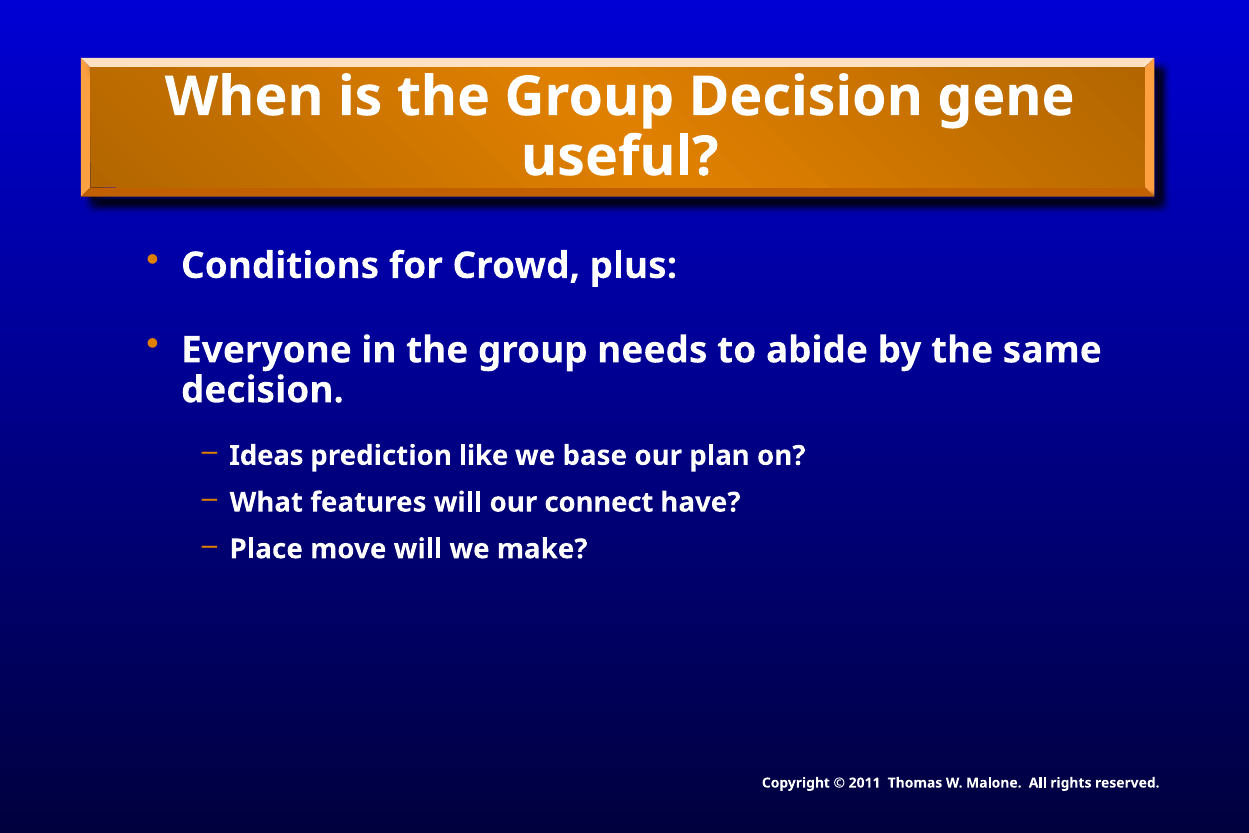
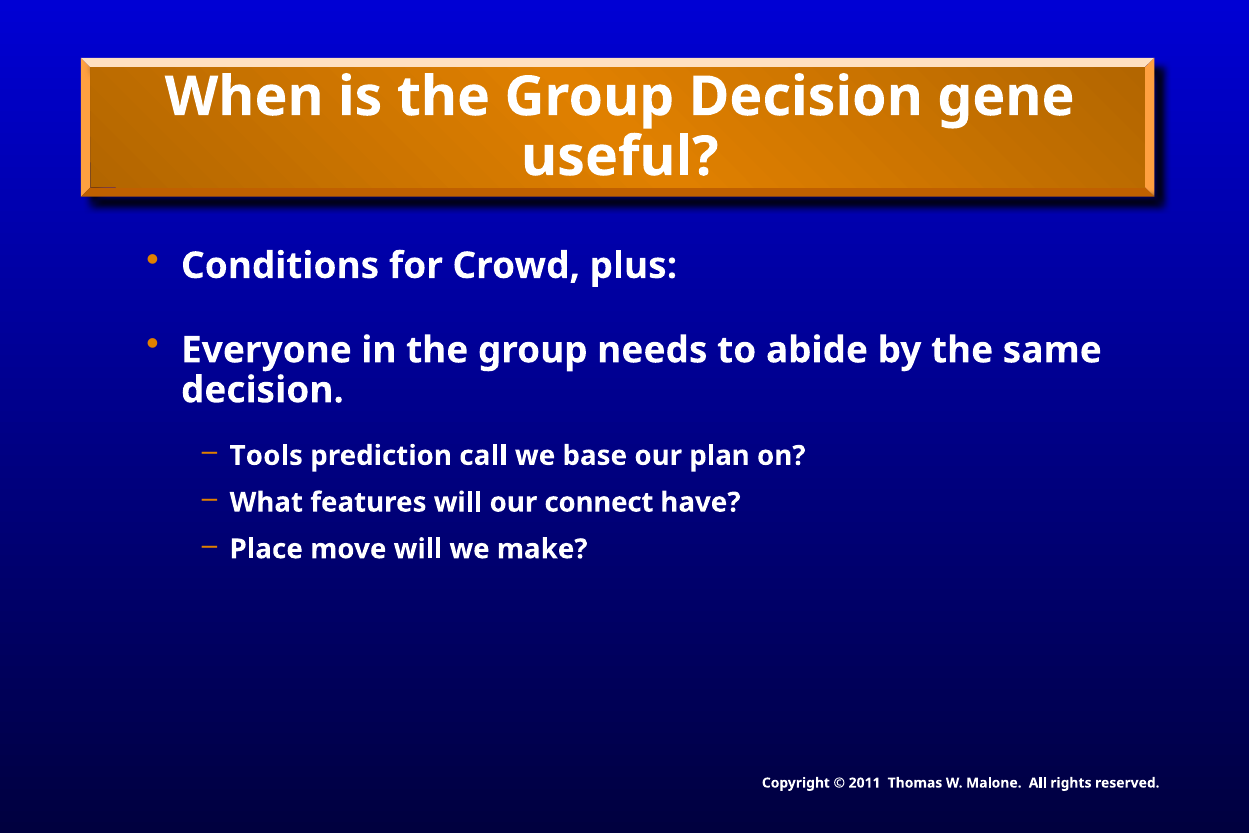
Ideas: Ideas -> Tools
like: like -> call
